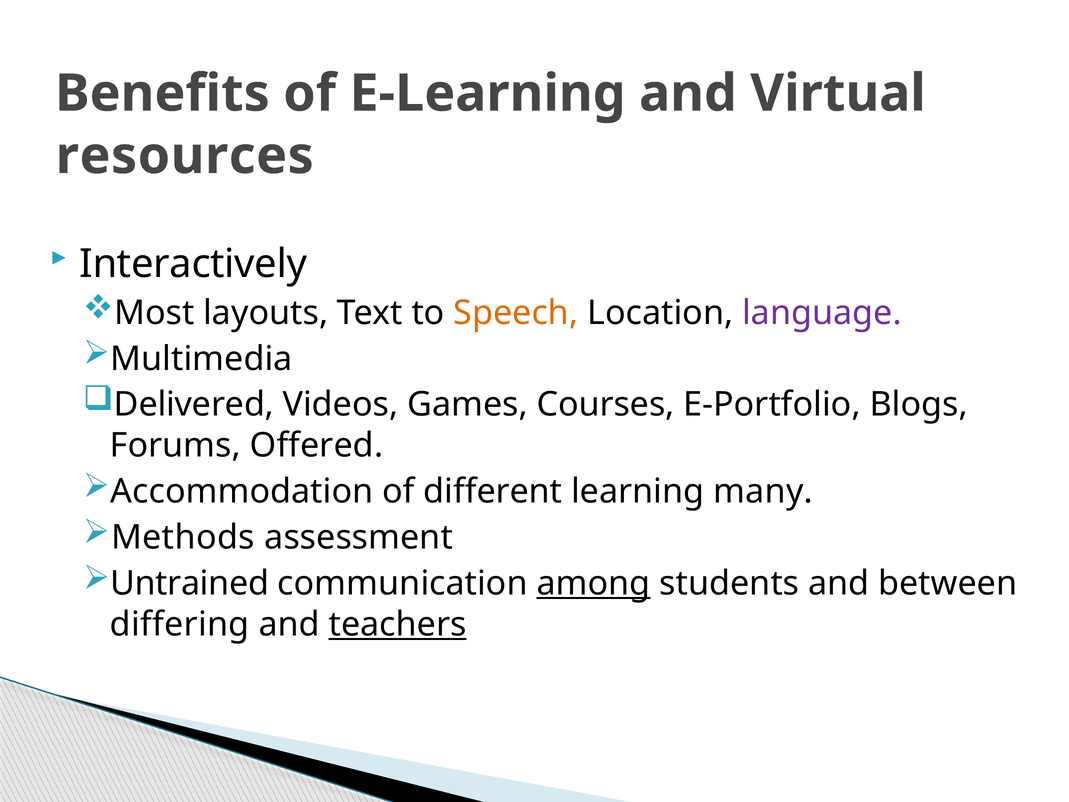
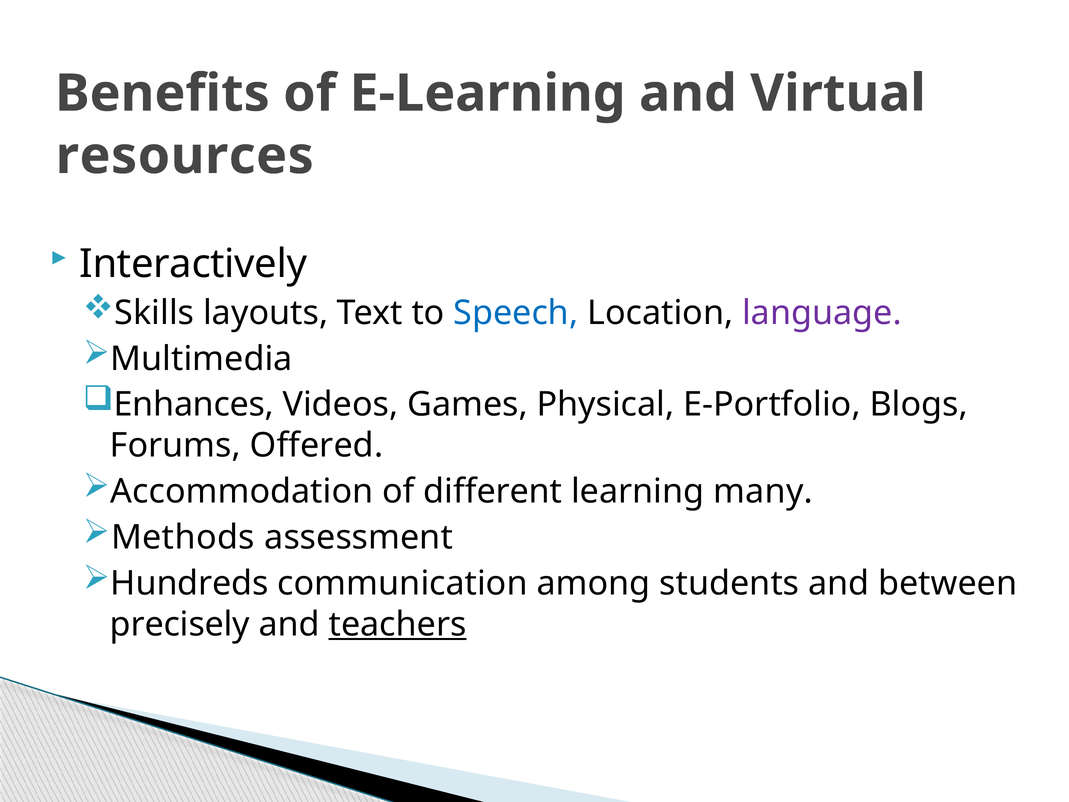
Most: Most -> Skills
Speech colour: orange -> blue
Delivered: Delivered -> Enhances
Courses: Courses -> Physical
Untrained: Untrained -> Hundreds
among underline: present -> none
differing: differing -> precisely
